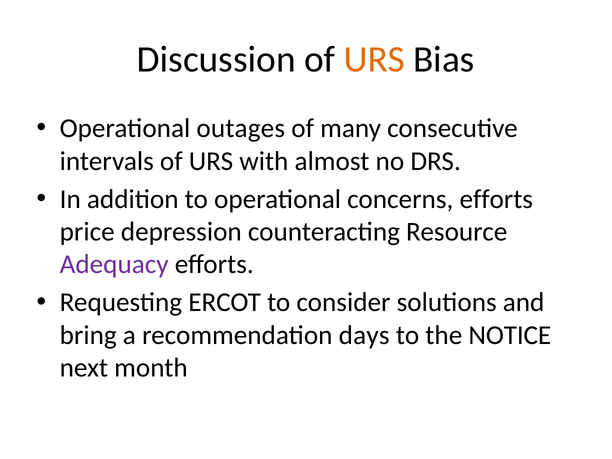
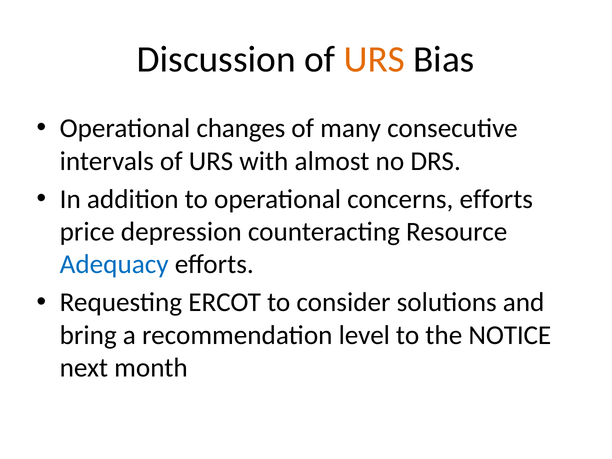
outages: outages -> changes
Adequacy colour: purple -> blue
days: days -> level
